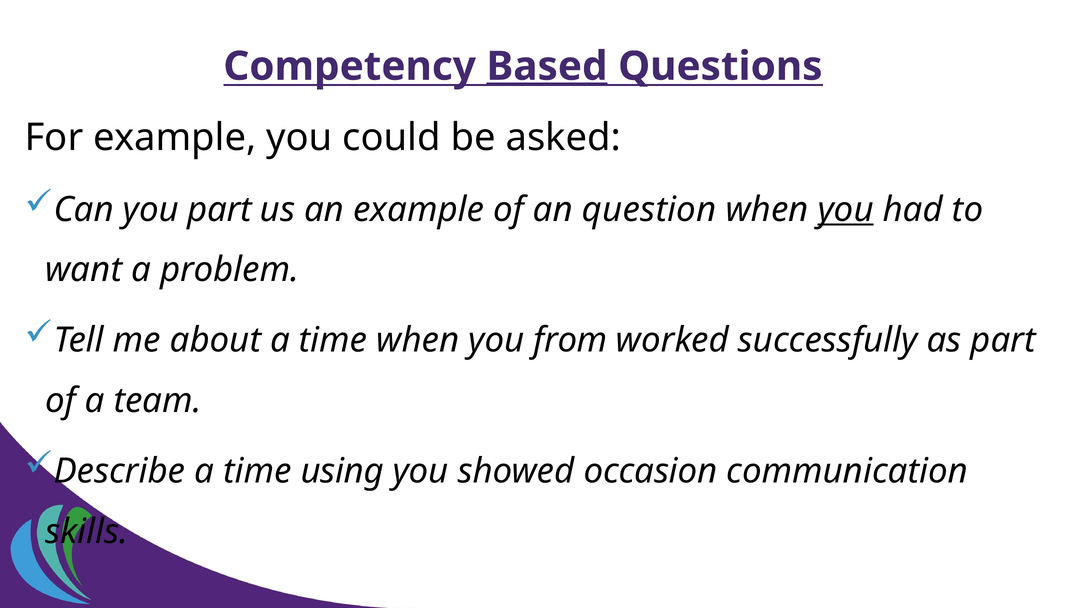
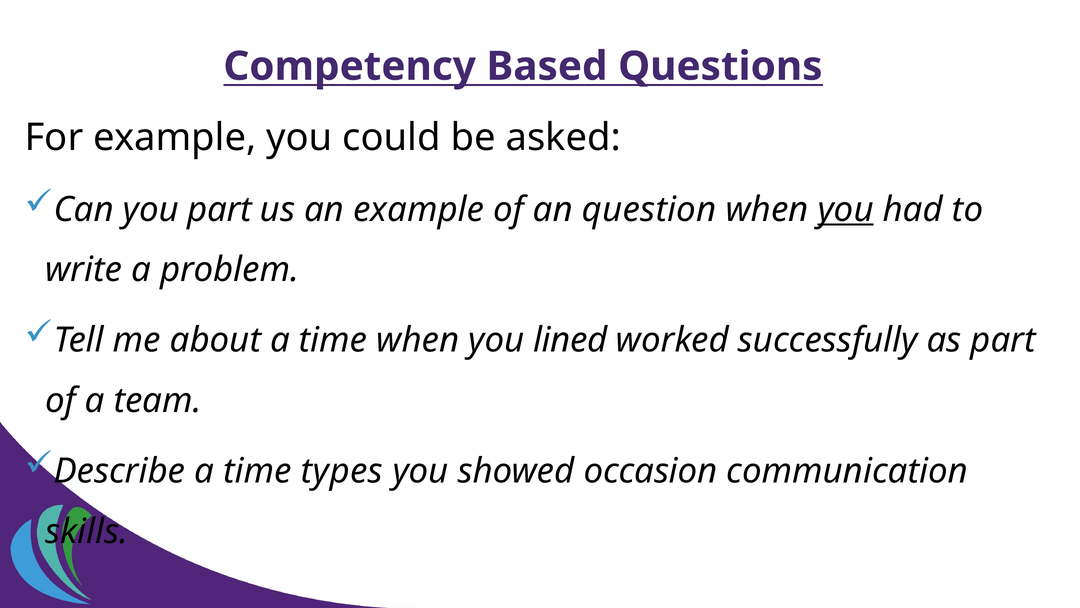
Based underline: present -> none
want: want -> write
from: from -> lined
using: using -> types
